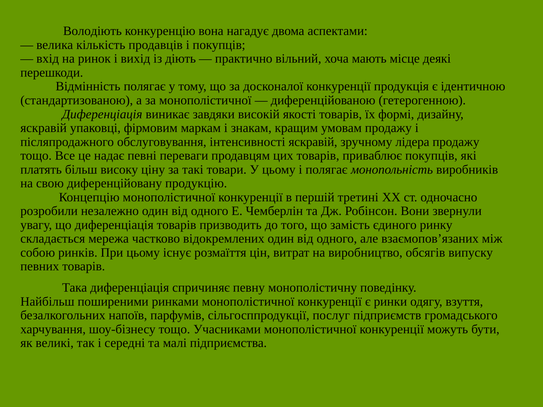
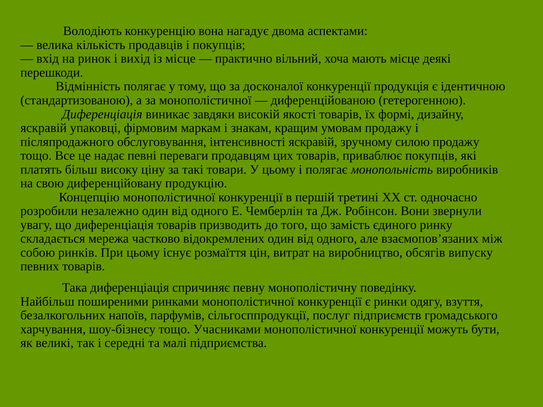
із діють: діють -> місце
лідера: лідера -> силою
